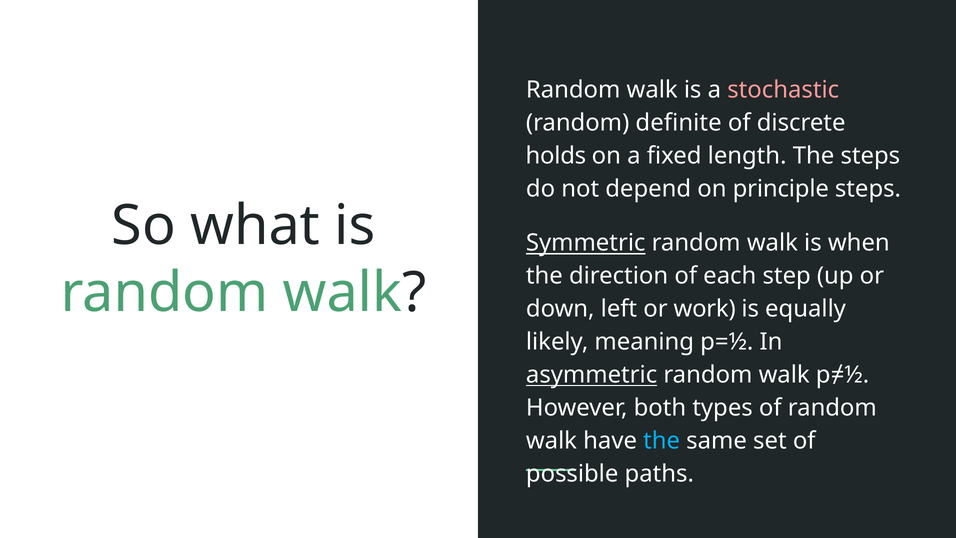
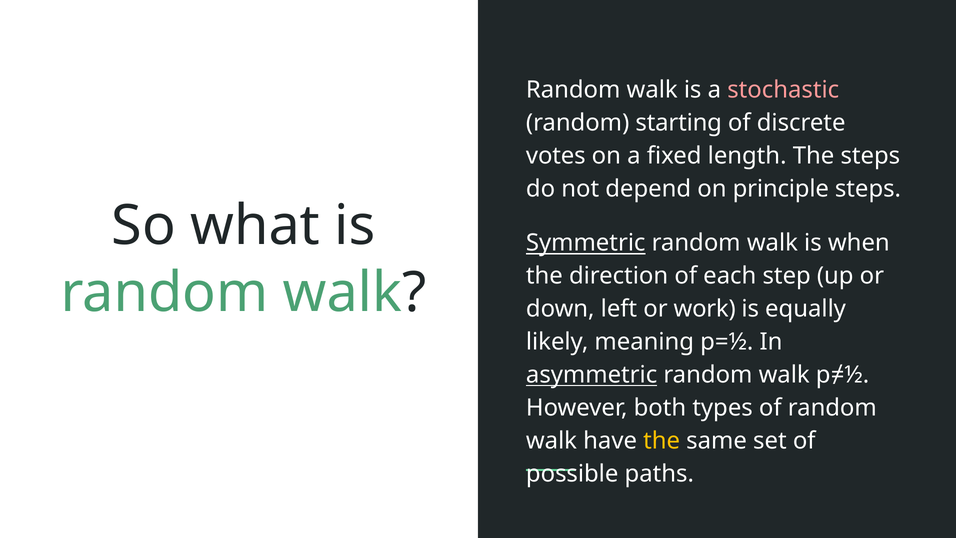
definite: definite -> starting
holds: holds -> votes
the at (662, 441) colour: light blue -> yellow
